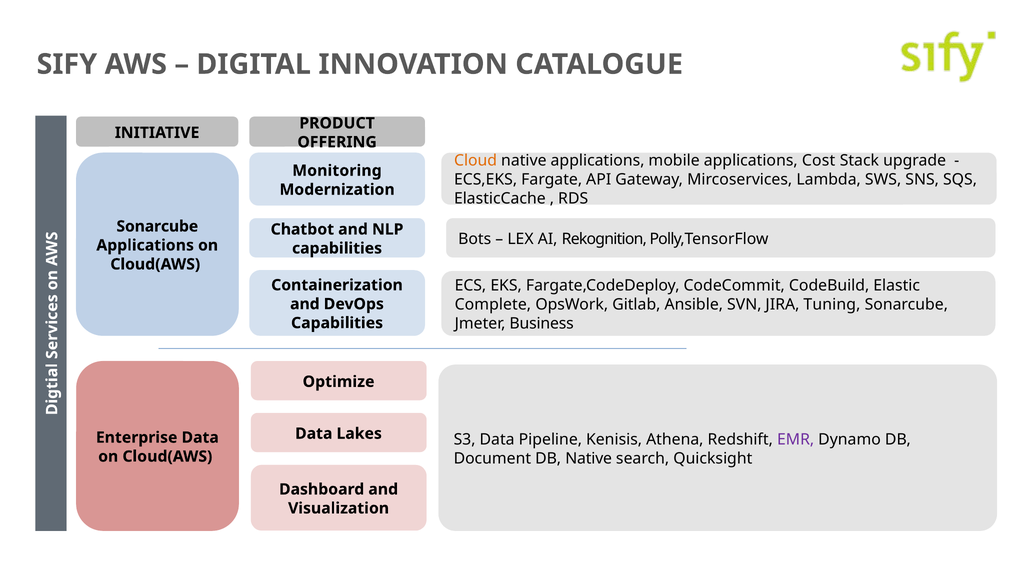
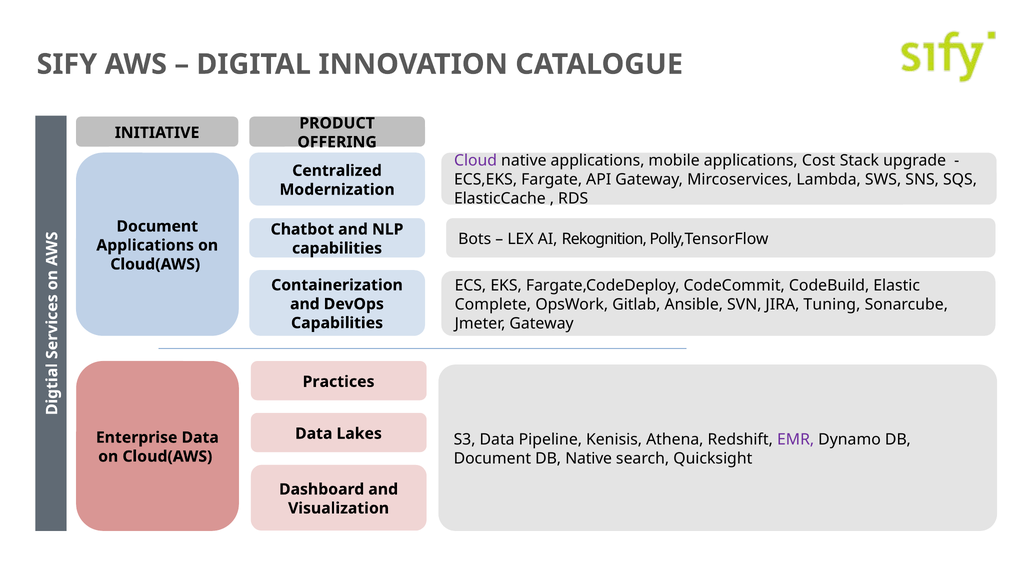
Cloud colour: orange -> purple
Monitoring: Monitoring -> Centralized
Sonarcube at (157, 226): Sonarcube -> Document
Jmeter Business: Business -> Gateway
Optimize: Optimize -> Practices
